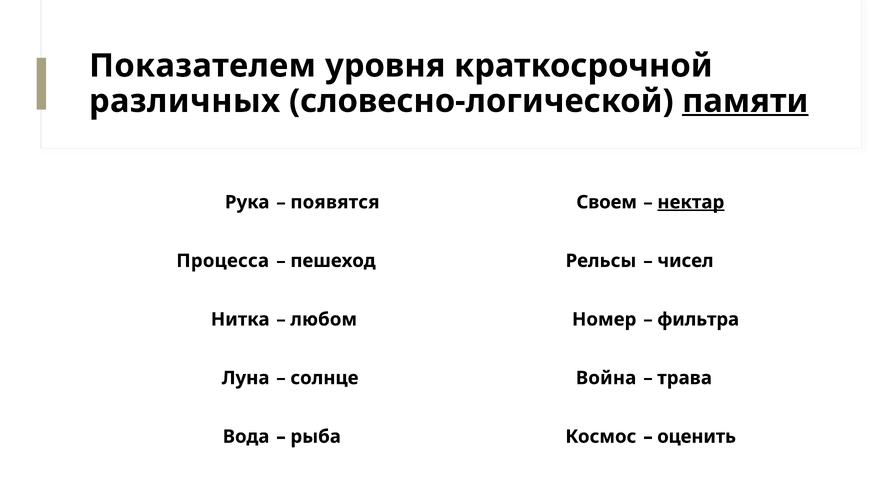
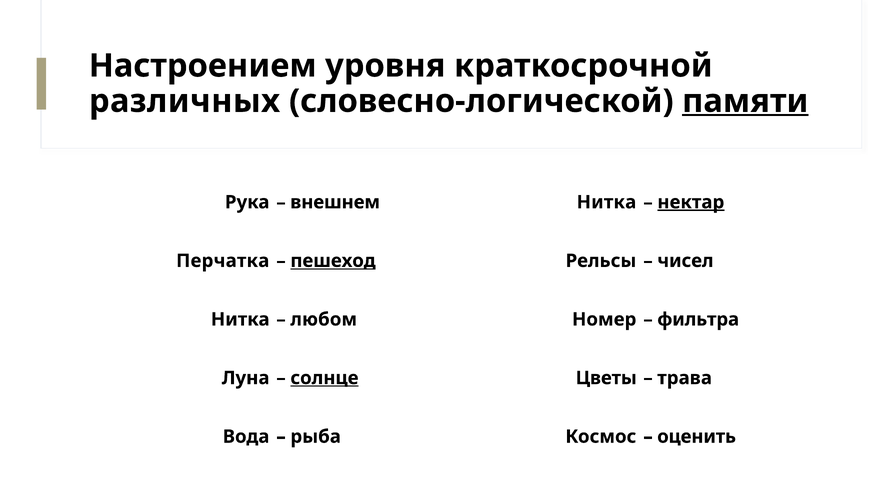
Показателем: Показателем -> Настроением
появятся: появятся -> внешнем
Своем at (607, 202): Своем -> Нитка
Процесса: Процесса -> Перчатка
пешеход underline: none -> present
солнце underline: none -> present
Война: Война -> Цветы
